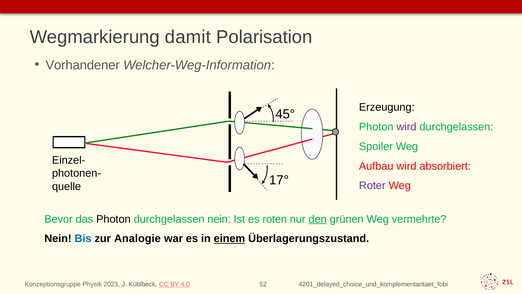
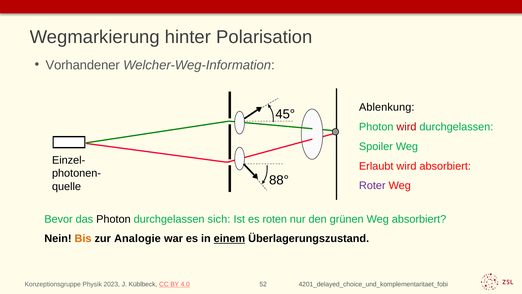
damit: damit -> hinter
Erzeugung: Erzeugung -> Ablenkung
wird at (406, 127) colour: purple -> red
Aufbau: Aufbau -> Erlaubt
17°: 17° -> 88°
durchgelassen nein: nein -> sich
den underline: present -> none
Weg vermehrte: vermehrte -> absorbiert
Bis colour: blue -> orange
